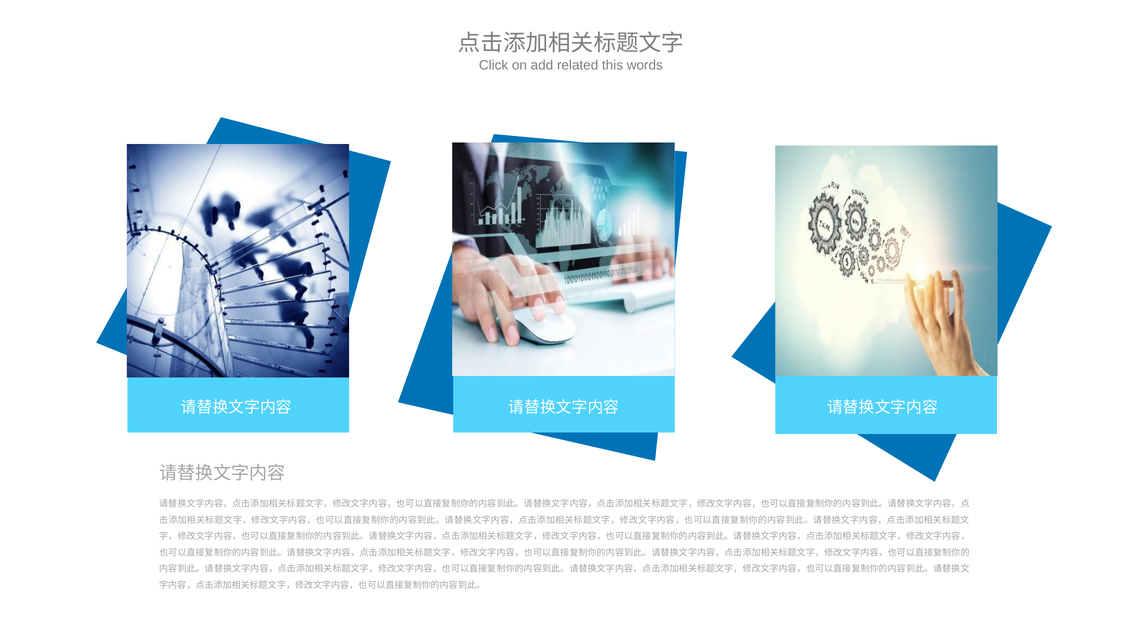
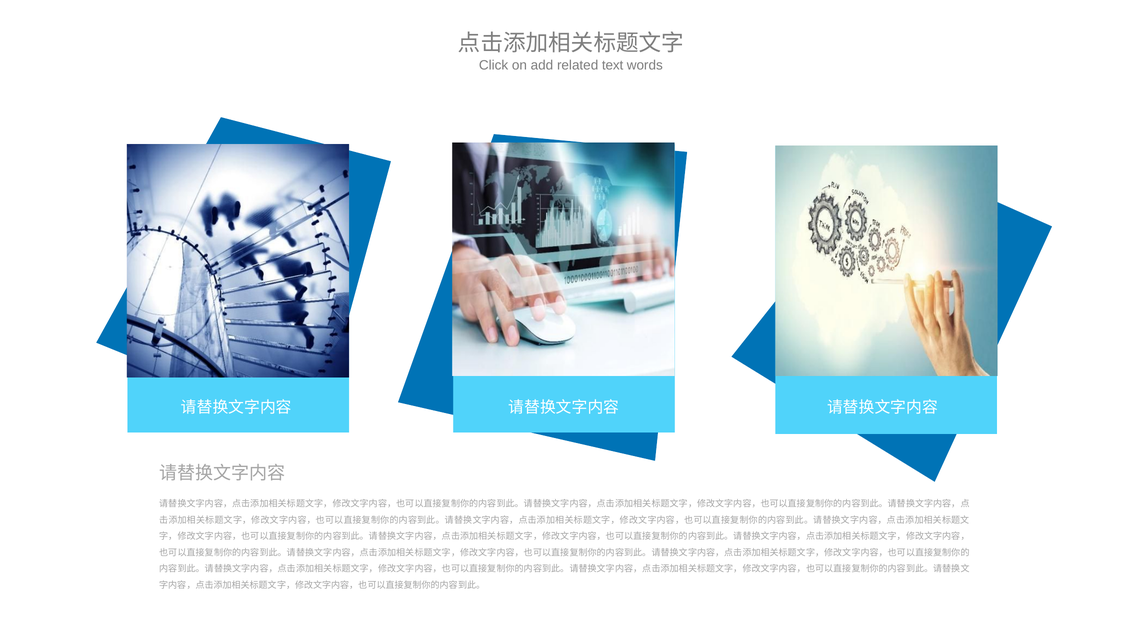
this: this -> text
